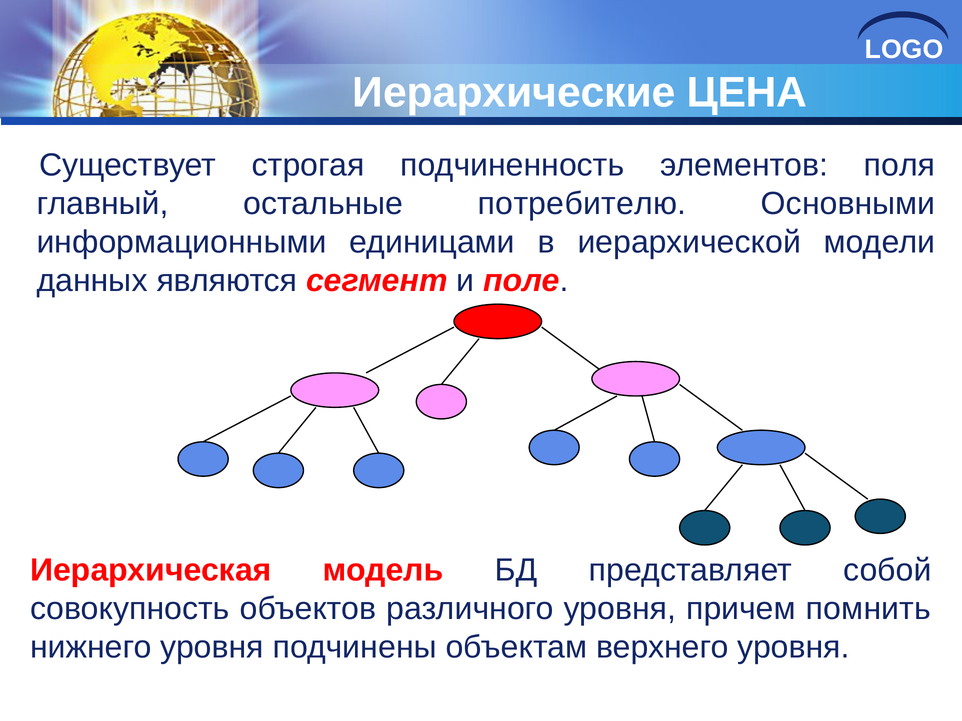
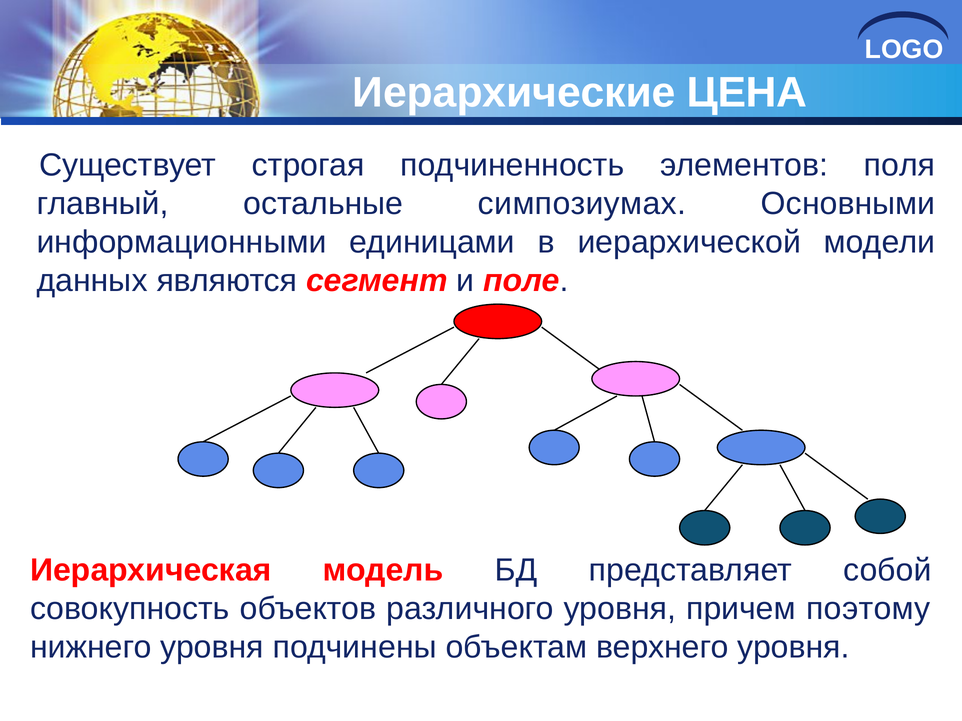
потребителю: потребителю -> симпозиумах
помнить: помнить -> поэтому
